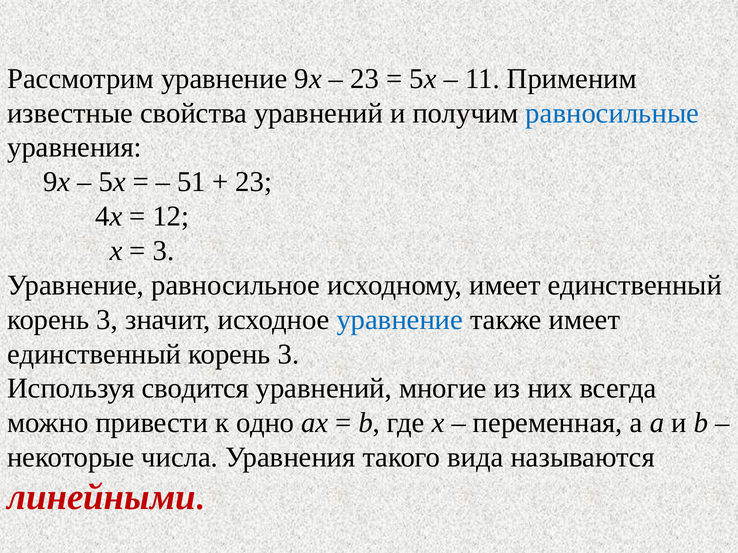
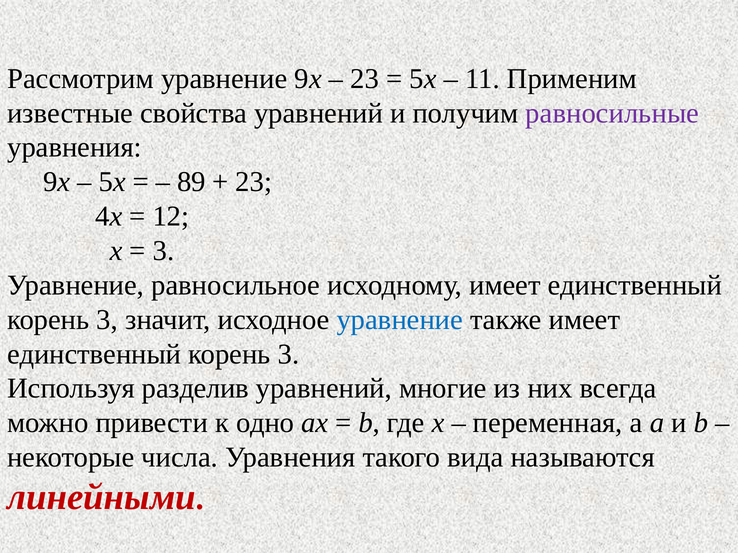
равносильные colour: blue -> purple
51: 51 -> 89
сводится: сводится -> разделив
